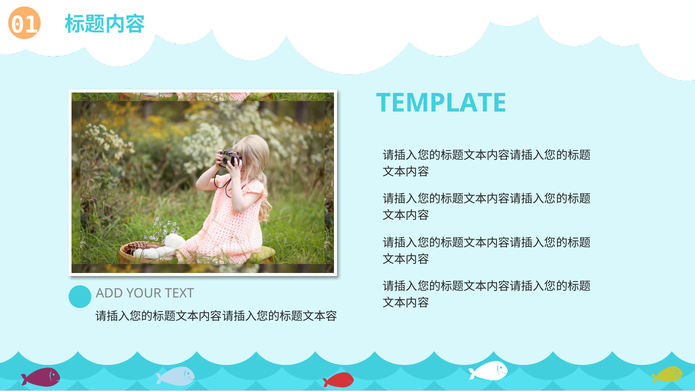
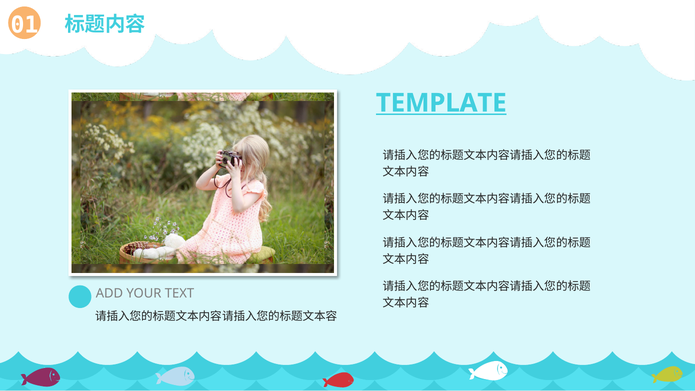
TEMPLATE underline: none -> present
